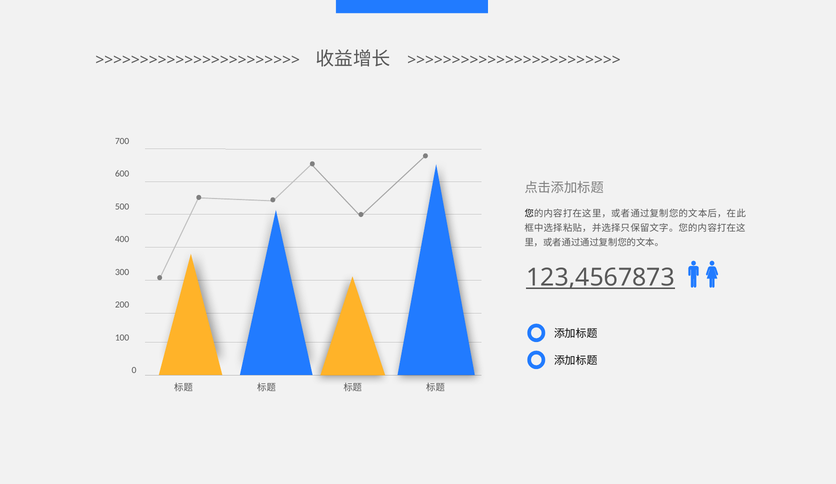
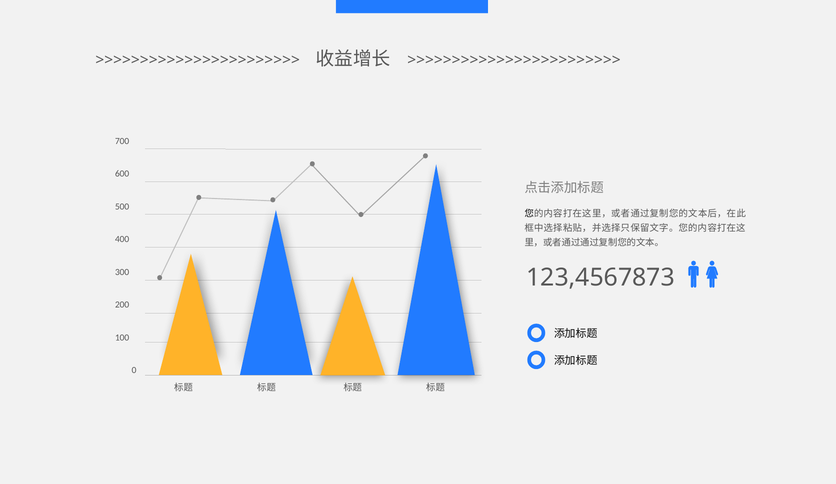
123,4567873 underline: present -> none
